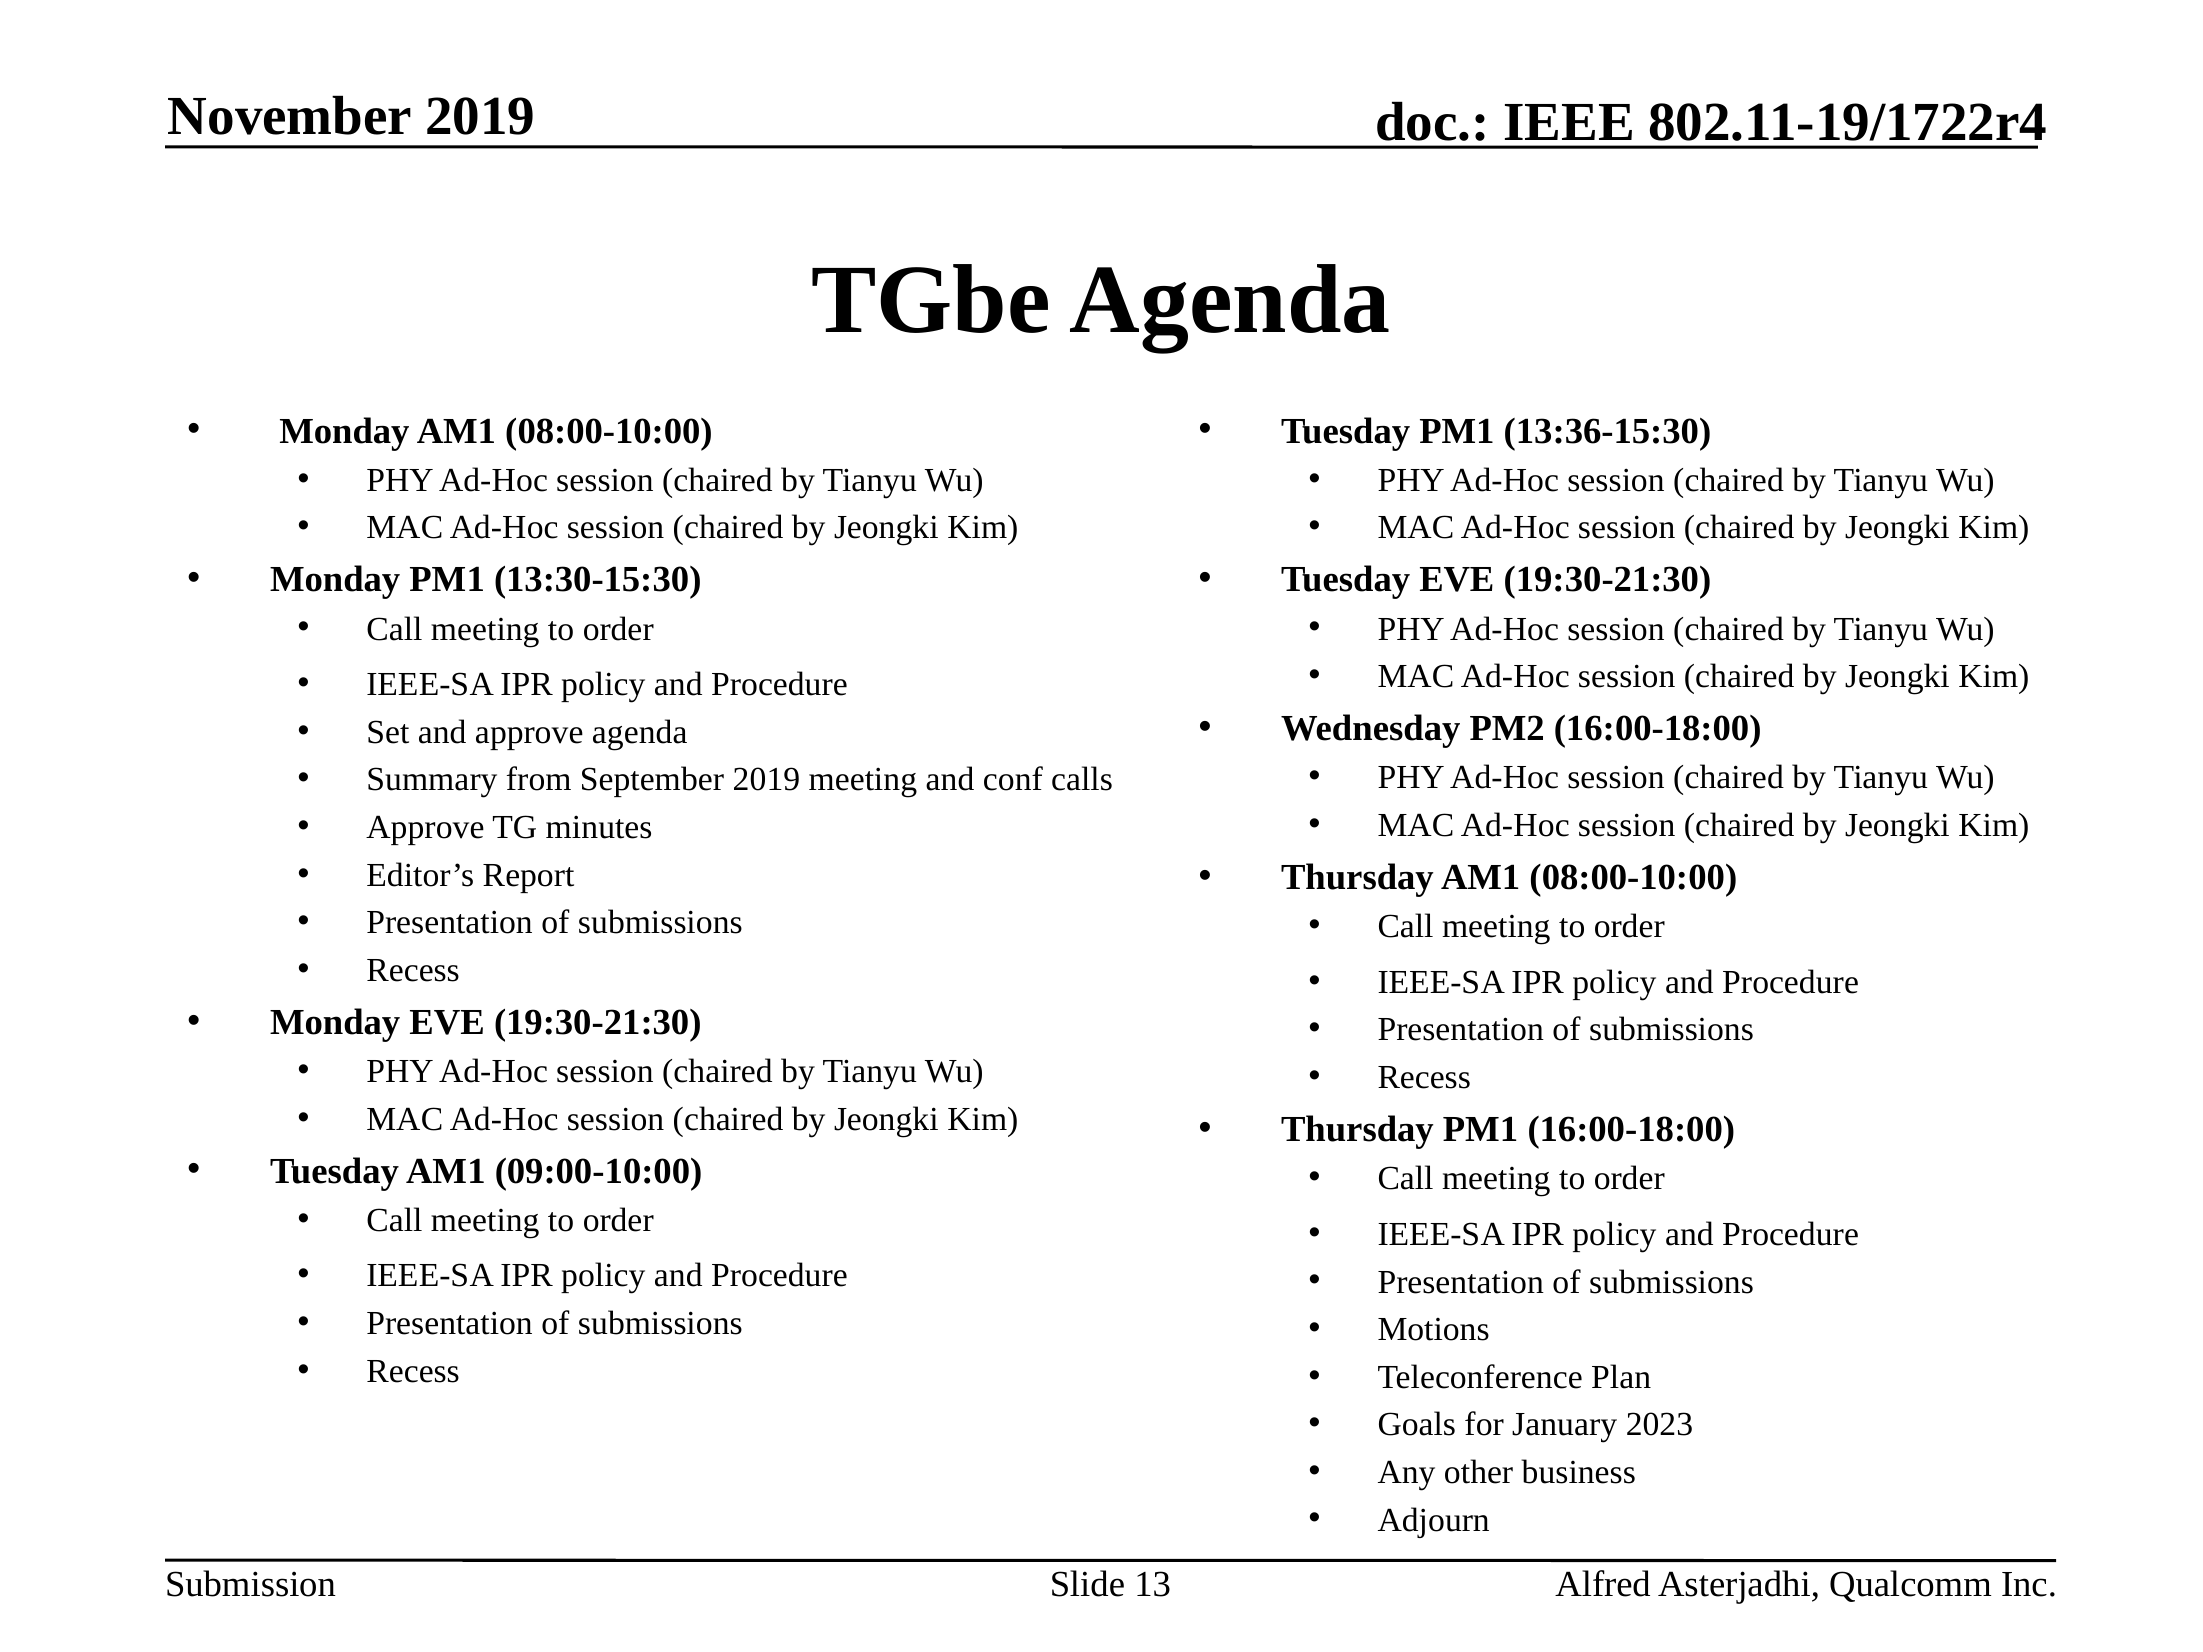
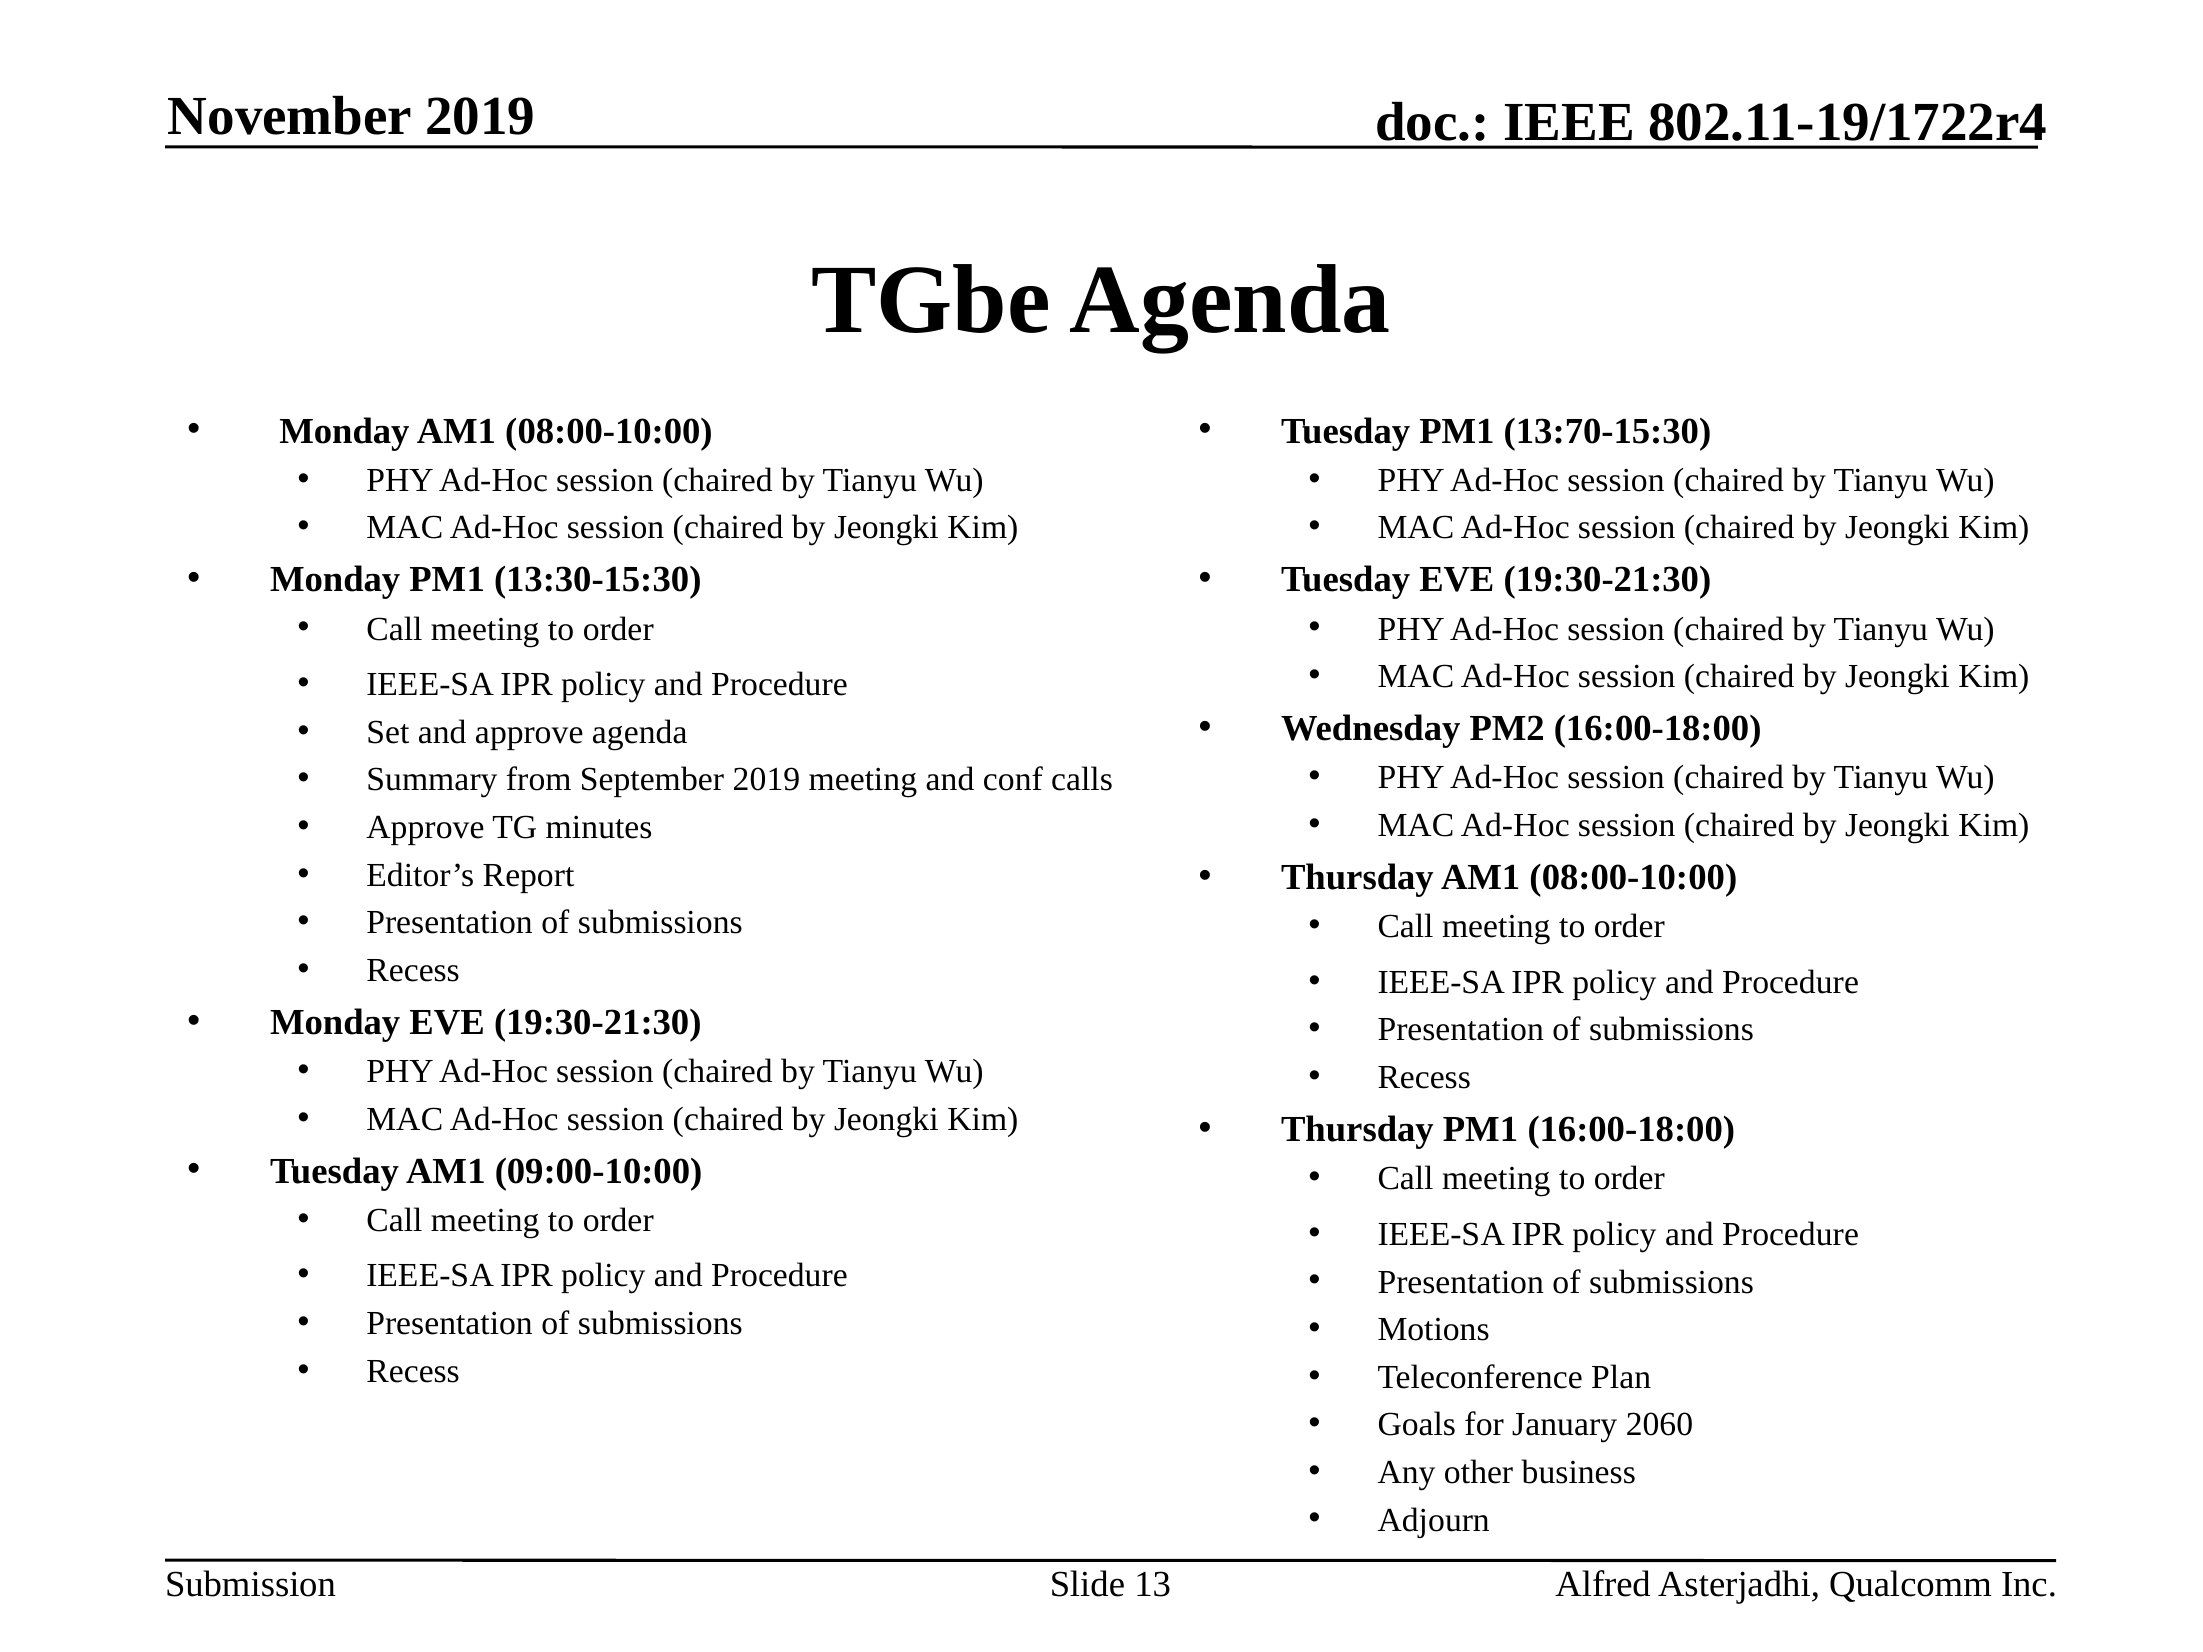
13:36-15:30: 13:36-15:30 -> 13:70-15:30
2023: 2023 -> 2060
